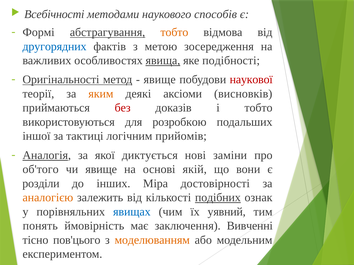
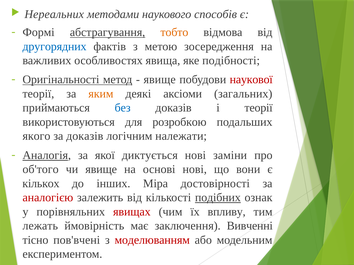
Всебічності: Всебічності -> Нереальних
явища underline: present -> none
висновків: висновків -> загальних
без colour: red -> blue
і тобто: тобто -> теорії
іншої: іншої -> якого
за тактиці: тактиці -> доказів
прийомів: прийомів -> належати
основі якій: якій -> нові
розділи: розділи -> кількох
аналогією colour: orange -> red
явищах colour: blue -> red
уявний: уявний -> впливу
понять: понять -> лежать
пов'цього: пов'цього -> пов'вчені
моделюванням colour: orange -> red
